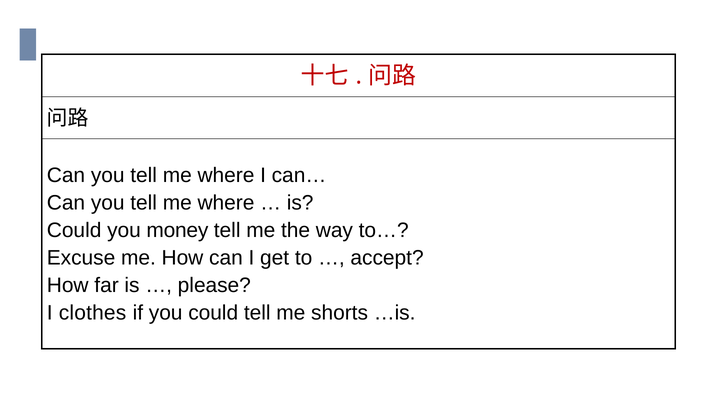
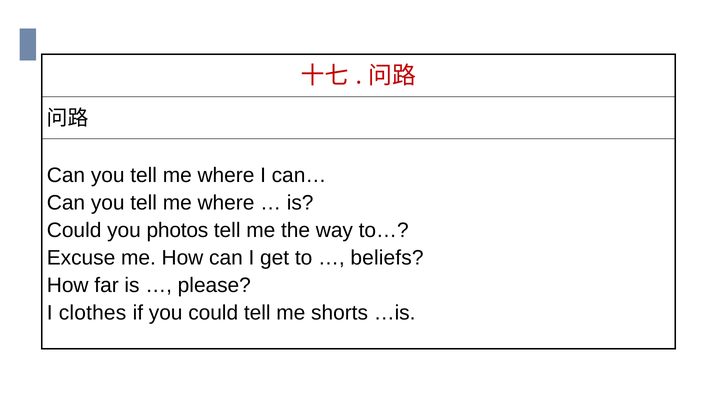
money: money -> photos
accept: accept -> beliefs
